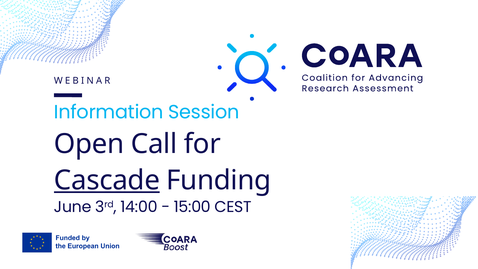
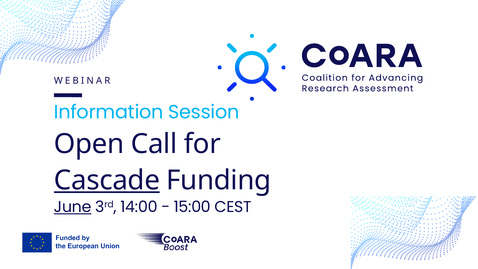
June underline: none -> present
